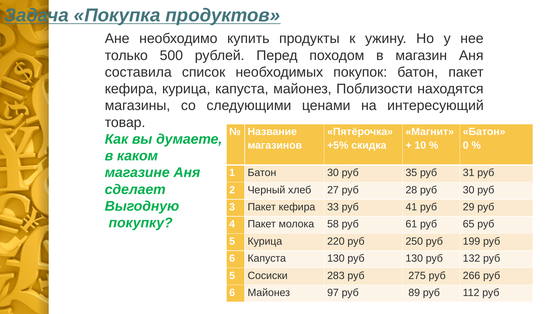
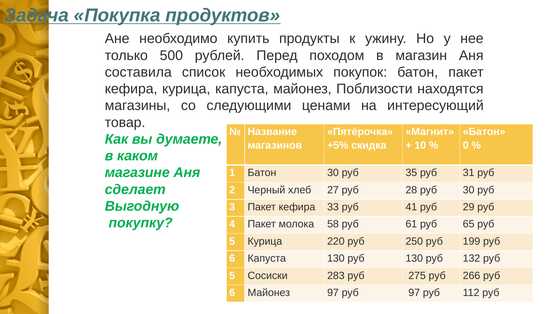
руб 89: 89 -> 97
